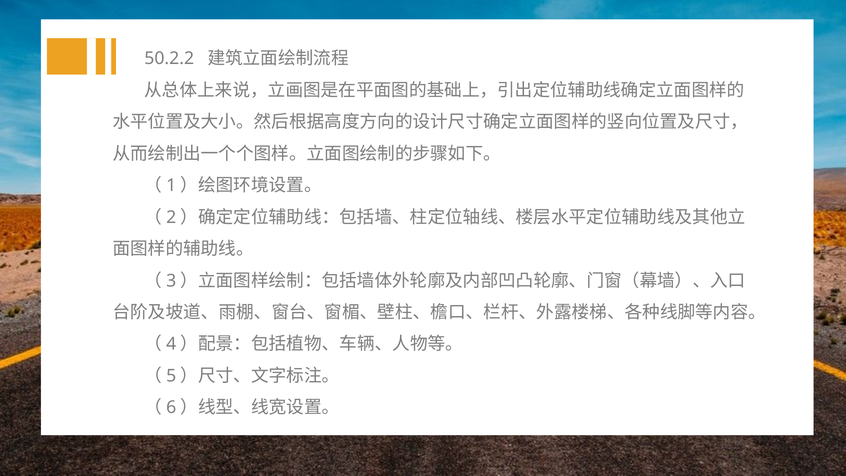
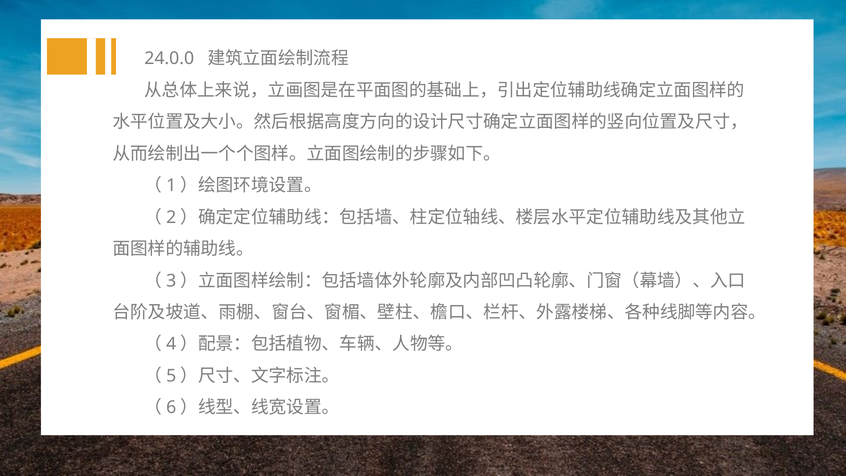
50.2.2: 50.2.2 -> 24.0.0
